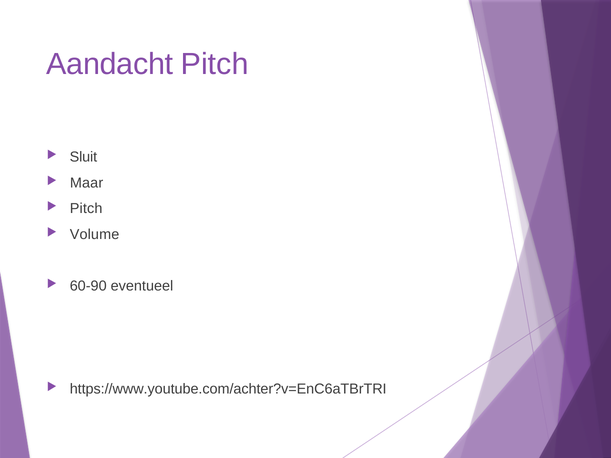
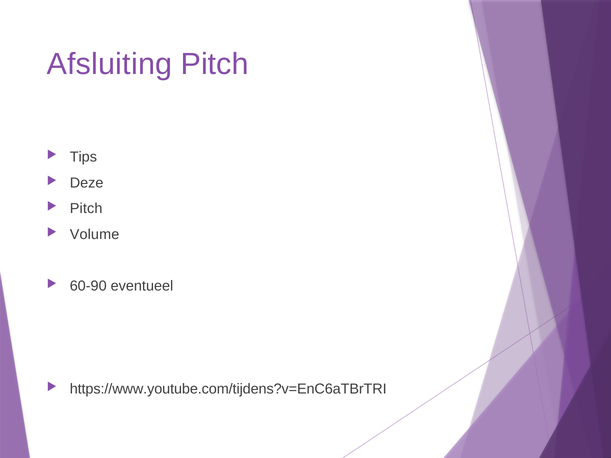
Aandacht: Aandacht -> Afsluiting
Sluit: Sluit -> Tips
Maar: Maar -> Deze
https://www.youtube.com/achter?v=EnC6aTBrTRI: https://www.youtube.com/achter?v=EnC6aTBrTRI -> https://www.youtube.com/tijdens?v=EnC6aTBrTRI
